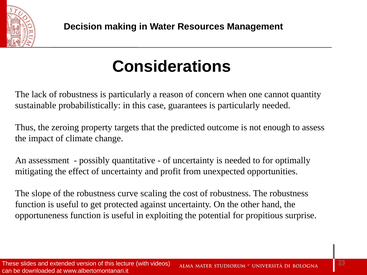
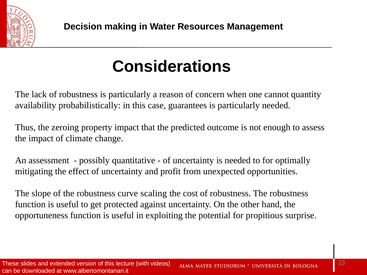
sustainable: sustainable -> availability
property targets: targets -> impact
